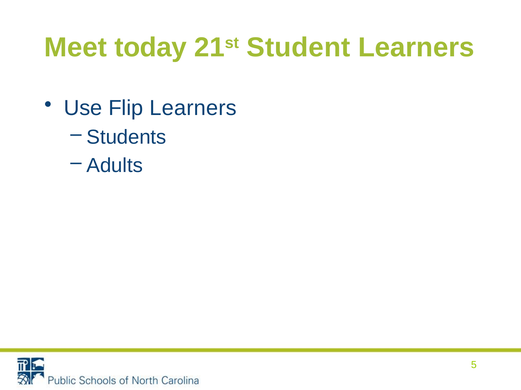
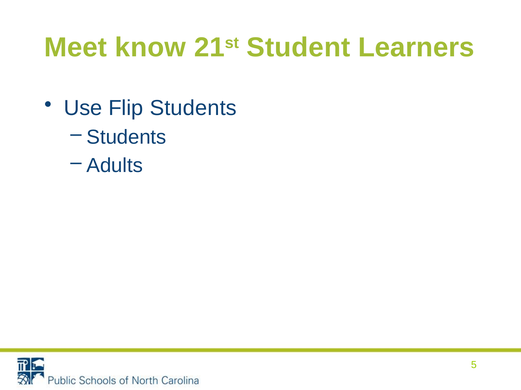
today: today -> know
Flip Learners: Learners -> Students
